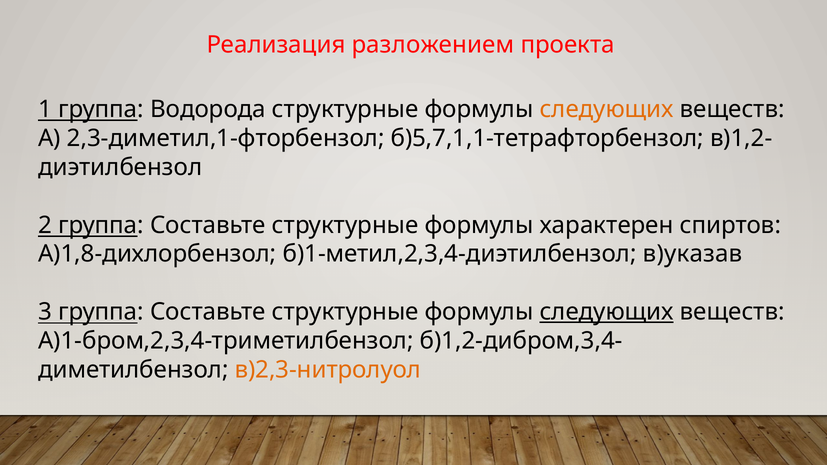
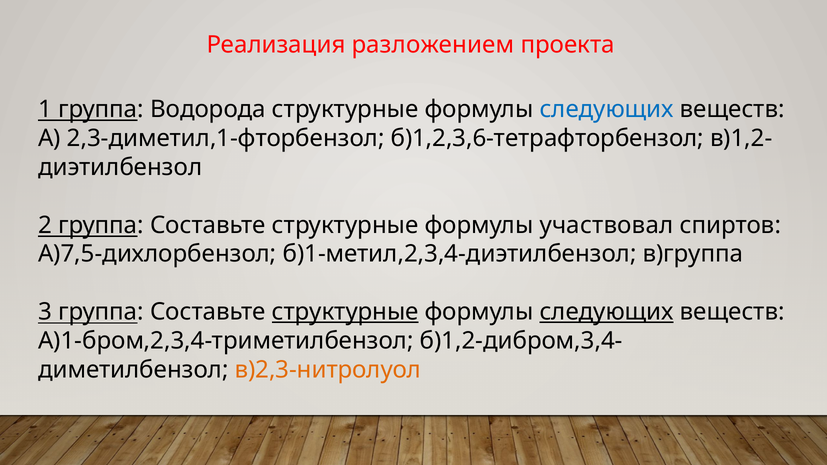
следующих at (607, 109) colour: orange -> blue
б)5,7,1,1-тетрафторбензол: б)5,7,1,1-тетрафторбензол -> б)1,2,3,6-тетрафторбензол
характерен: характерен -> участвовал
А)1,8-дихлорбензол: А)1,8-дихлорбензол -> А)7,5-дихлорбензол
в)указав: в)указав -> в)группа
структурные at (345, 312) underline: none -> present
